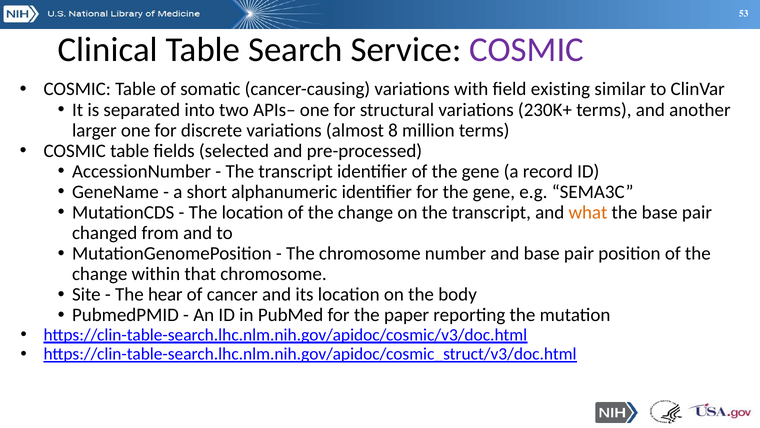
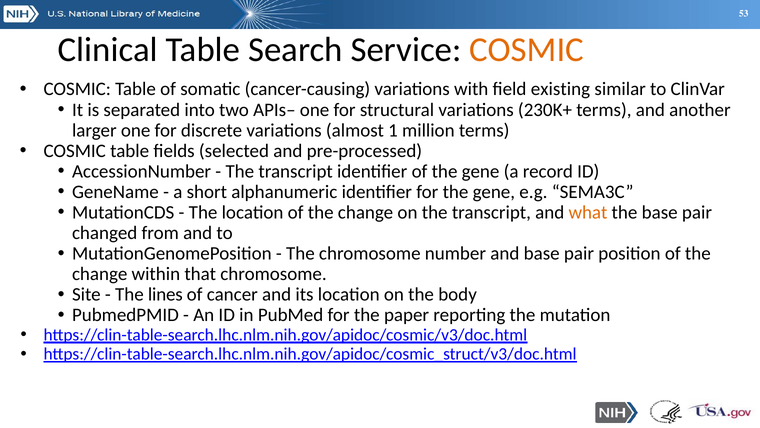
COSMIC at (527, 50) colour: purple -> orange
8: 8 -> 1
hear: hear -> lines
